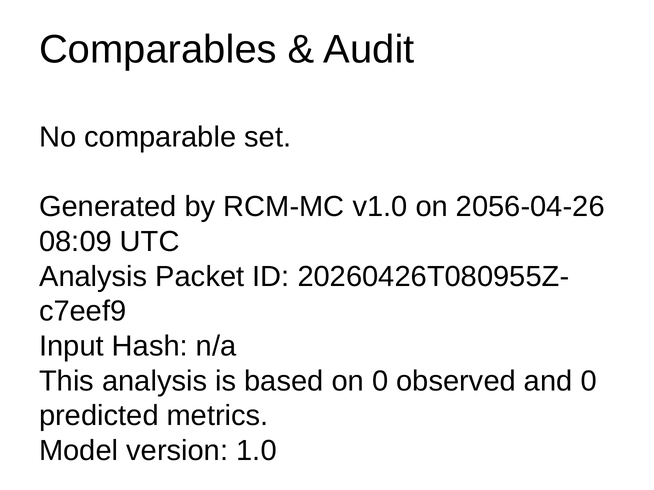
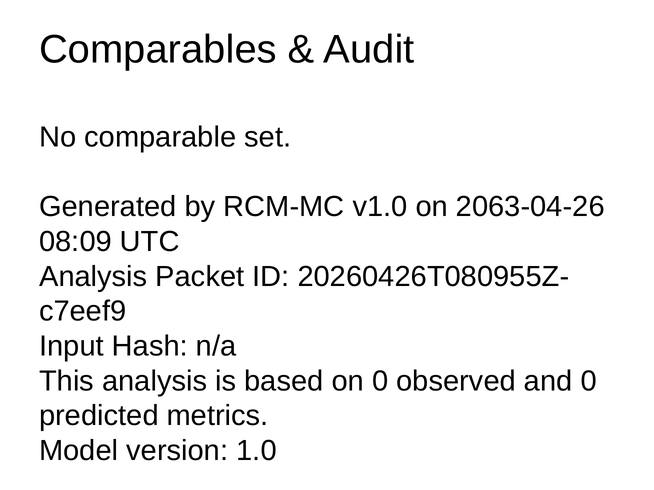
2056-04-26: 2056-04-26 -> 2063-04-26
